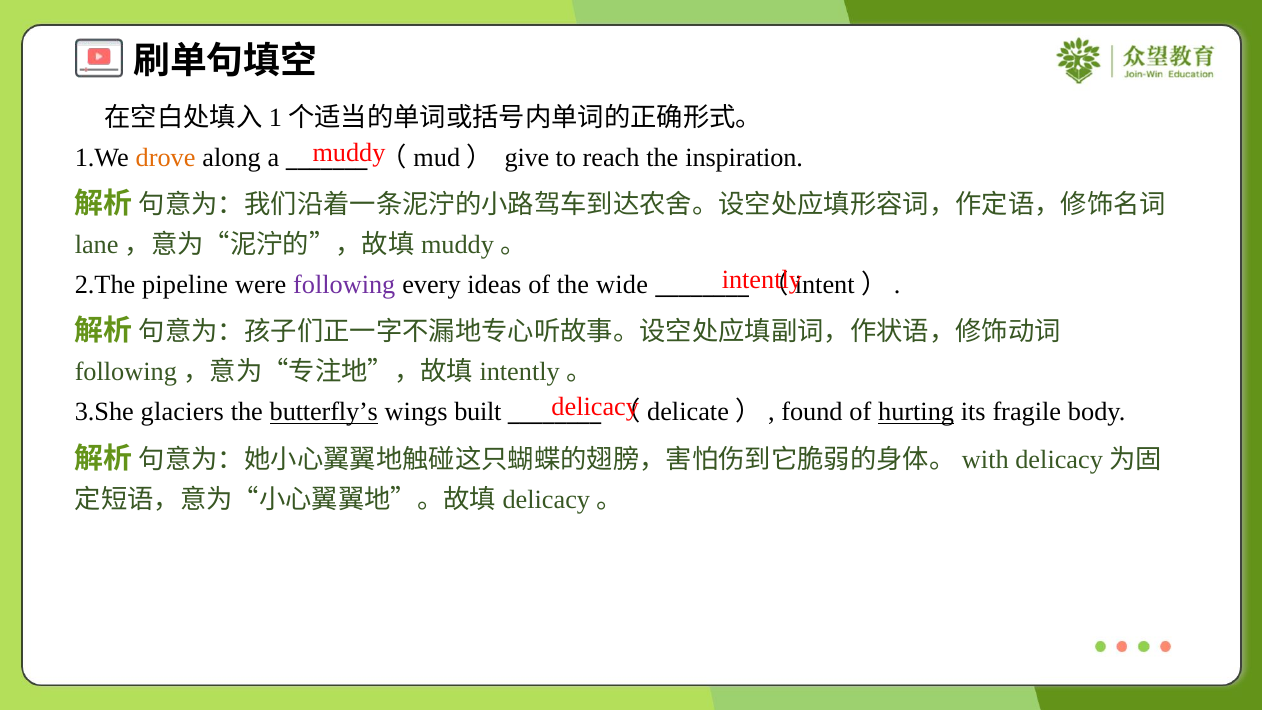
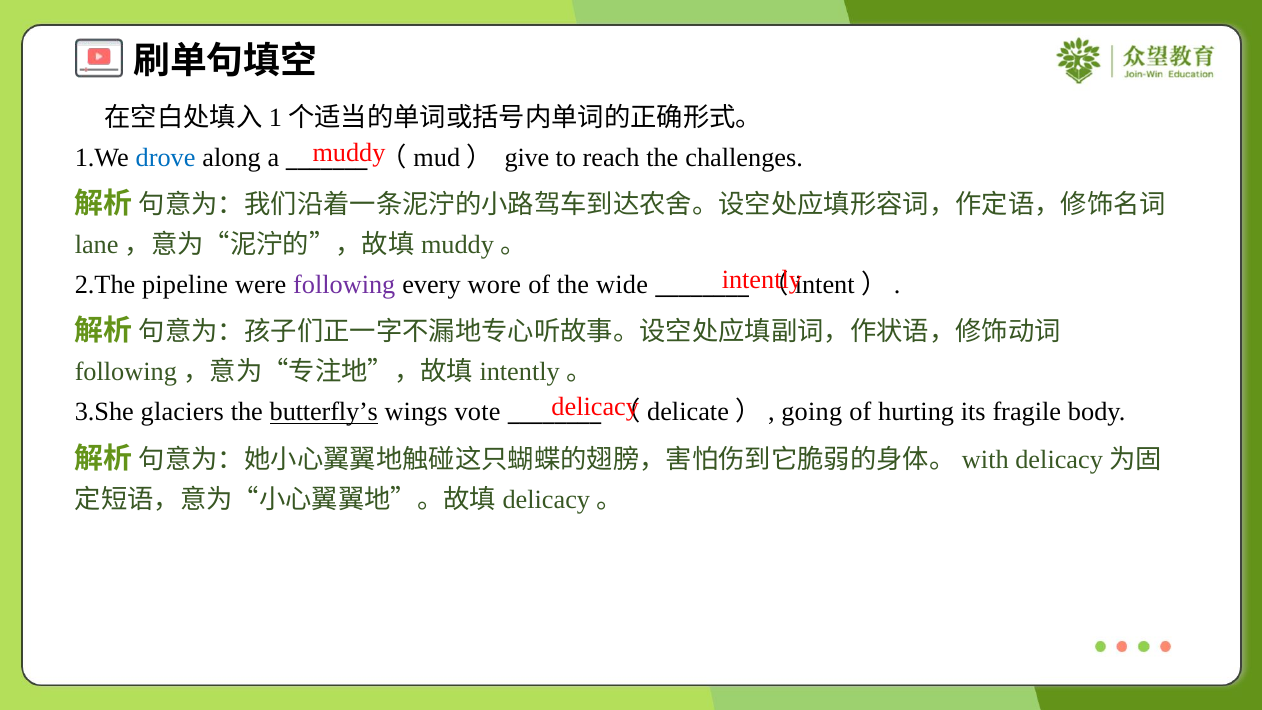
drove colour: orange -> blue
inspiration: inspiration -> challenges
ideas: ideas -> wore
built: built -> vote
found: found -> going
hurting underline: present -> none
